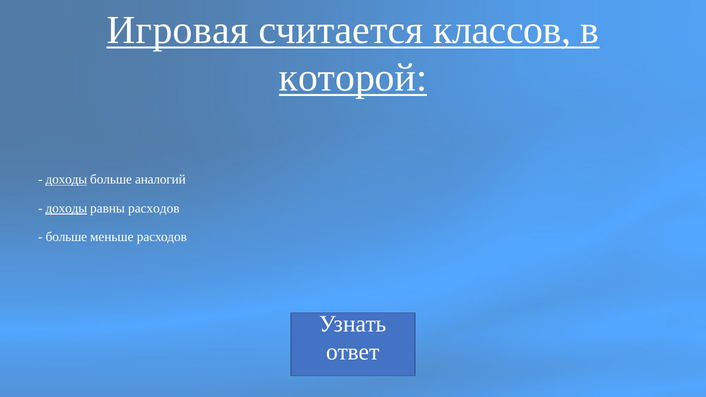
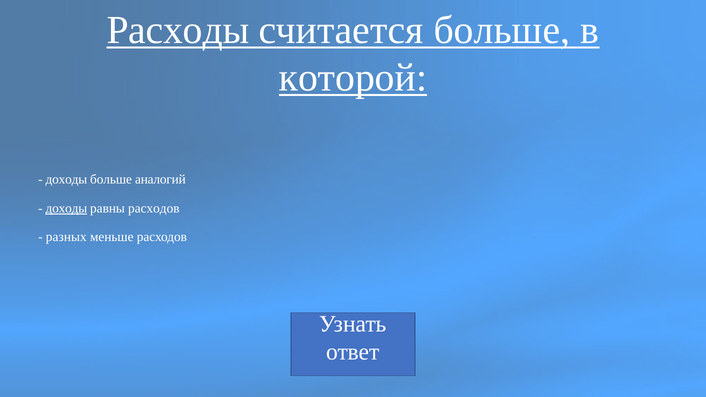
Игровая: Игровая -> Расходы
считается классов: классов -> больше
доходы at (66, 180) underline: present -> none
больше at (66, 237): больше -> разных
